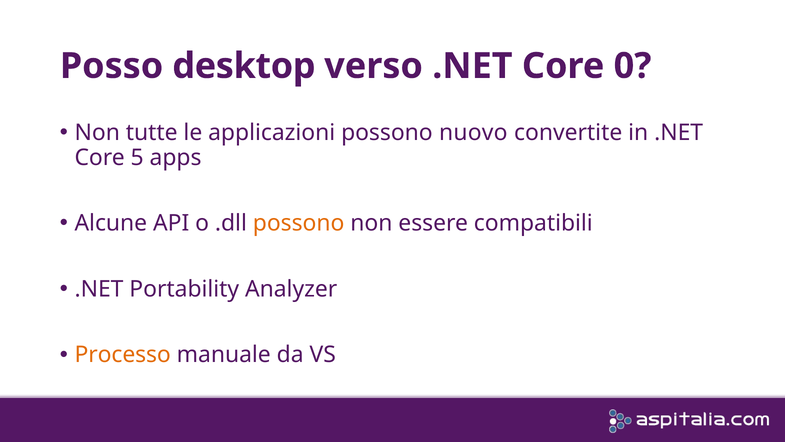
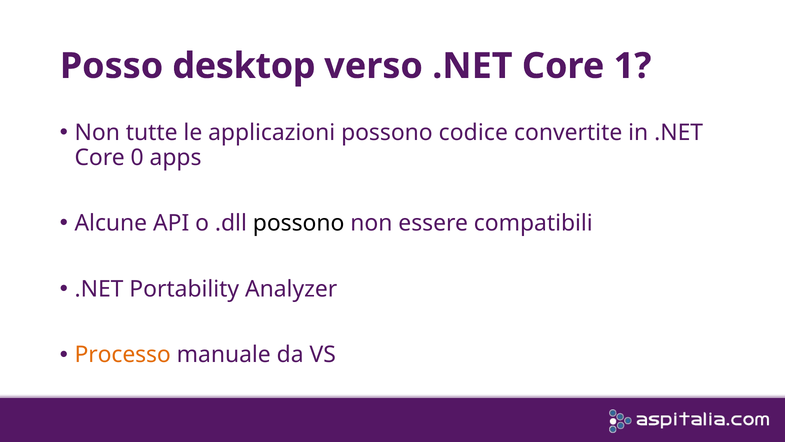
0: 0 -> 1
nuovo: nuovo -> codice
5: 5 -> 0
possono at (299, 223) colour: orange -> black
